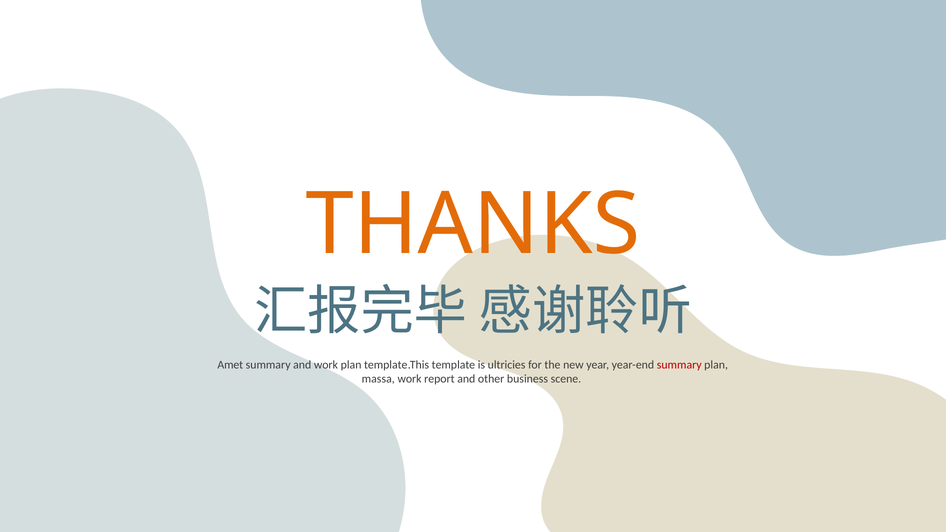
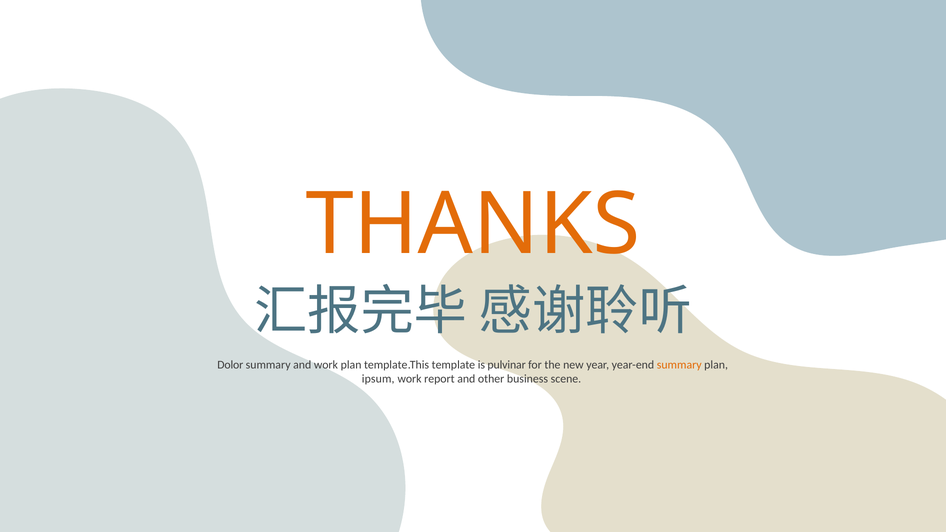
Amet: Amet -> Dolor
ultricies: ultricies -> pulvinar
summary at (679, 365) colour: red -> orange
massa: massa -> ipsum
